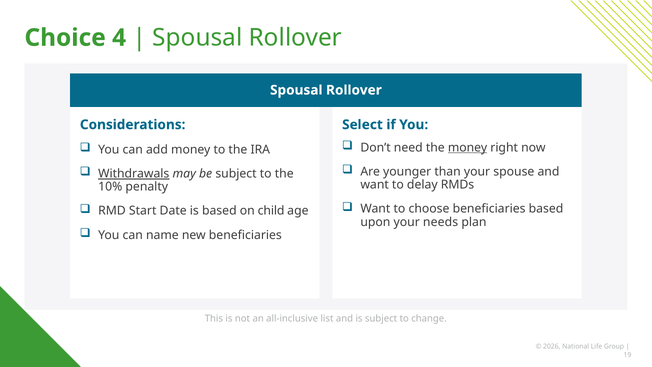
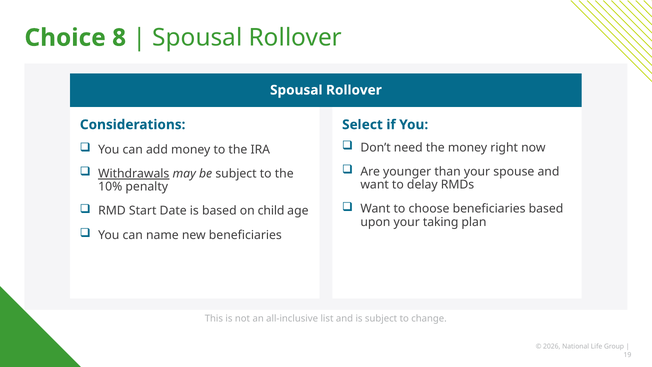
4: 4 -> 8
money at (468, 147) underline: present -> none
needs: needs -> taking
